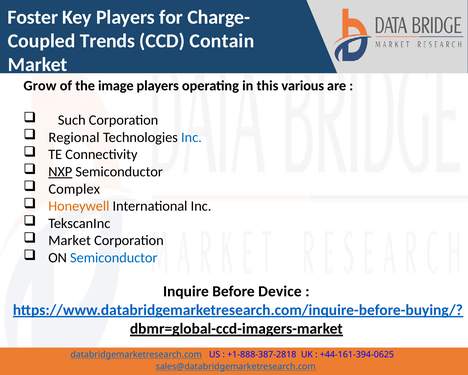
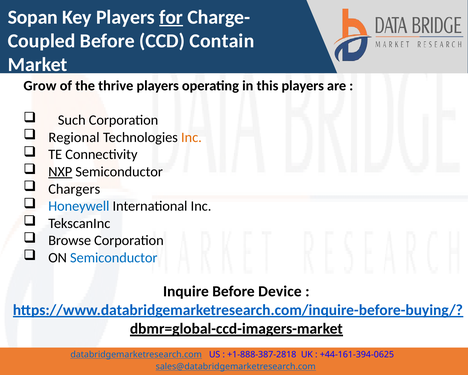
Foster: Foster -> Sopan
for underline: none -> present
Trends at (107, 41): Trends -> Before
image: image -> thrive
this various: various -> players
Inc at (191, 137) colour: blue -> orange
Complex: Complex -> Chargers
Honeywell colour: orange -> blue
Market at (70, 240): Market -> Browse
